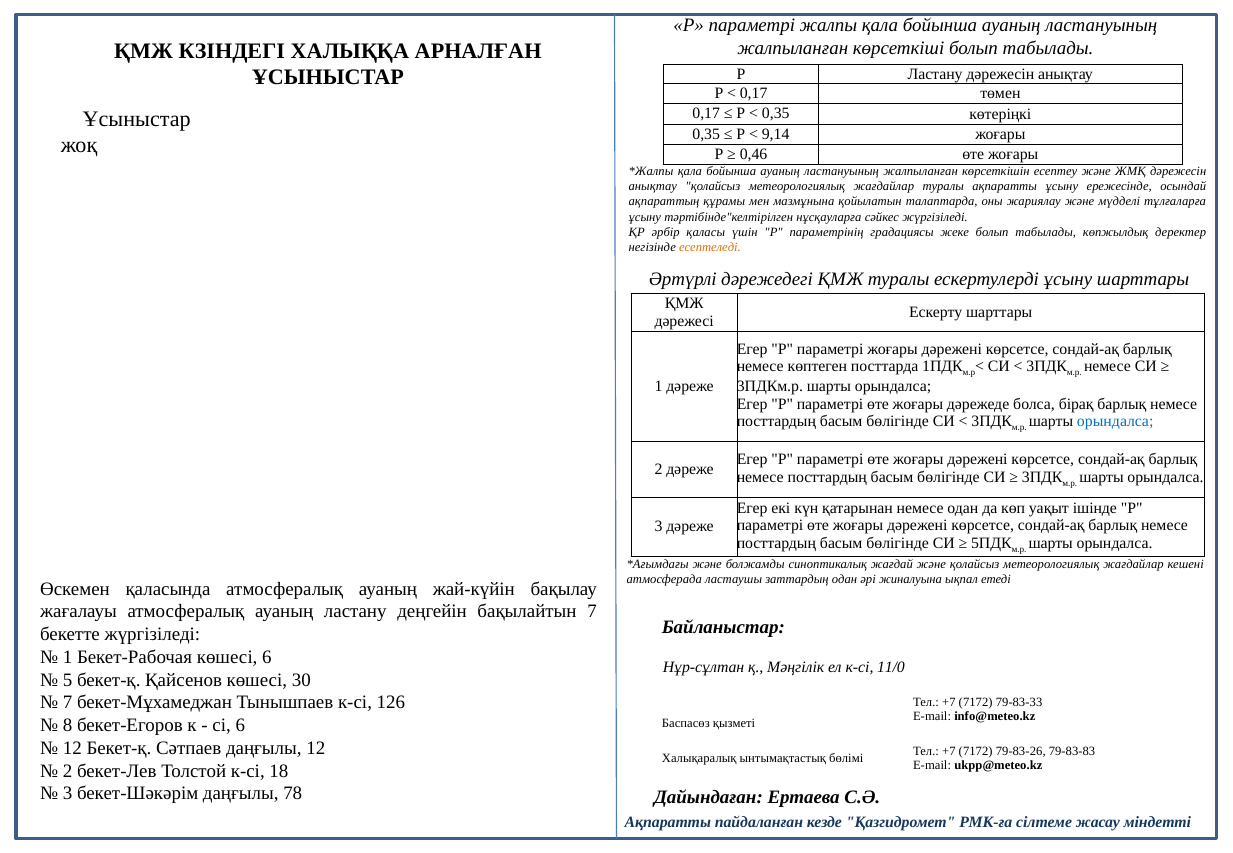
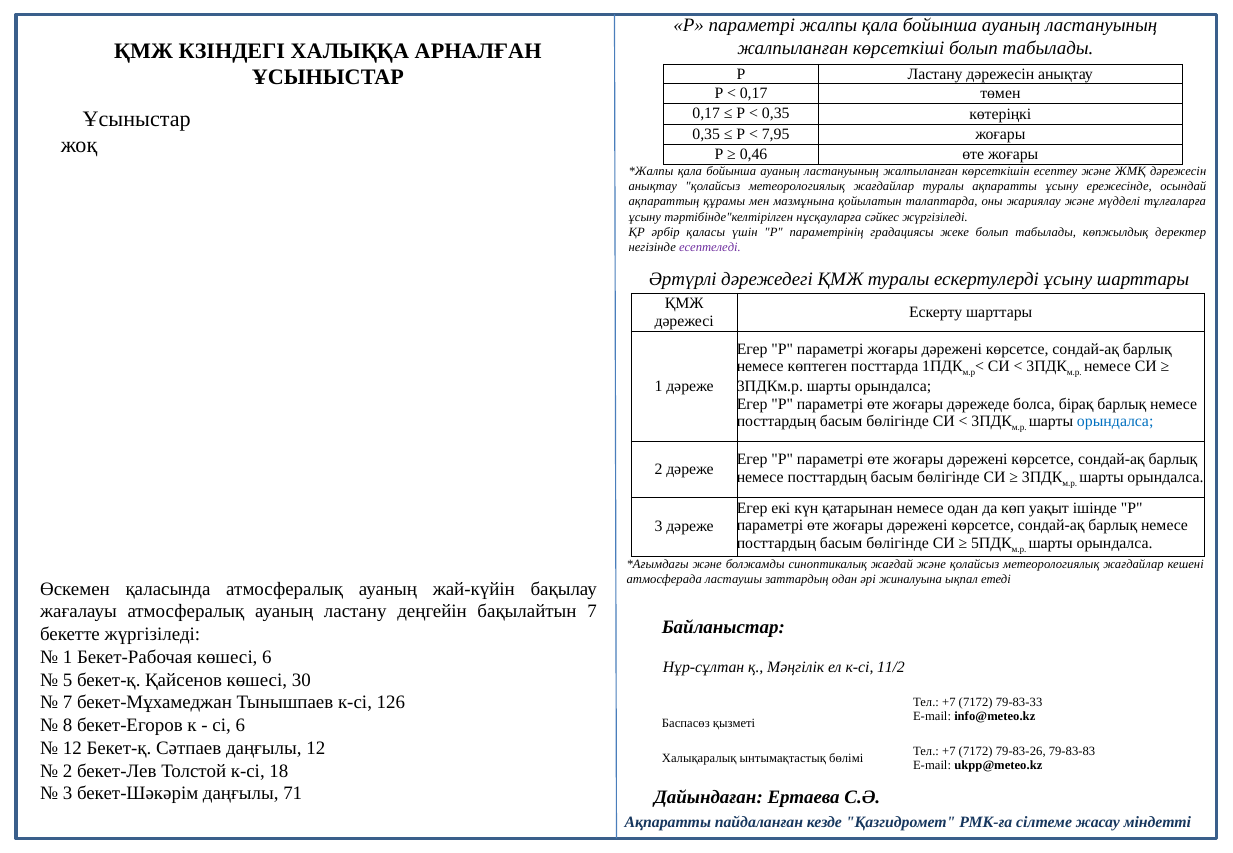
9,14: 9,14 -> 7,95
есептеледі colour: orange -> purple
11/0: 11/0 -> 11/2
78: 78 -> 71
